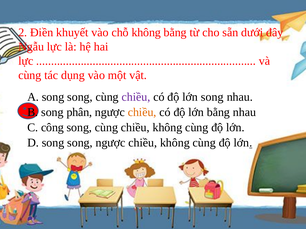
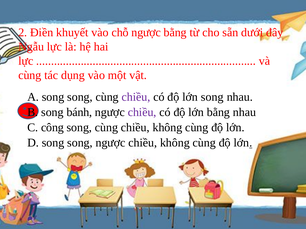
chỗ không: không -> ngược
phân: phân -> bánh
chiều at (142, 112) colour: orange -> purple
